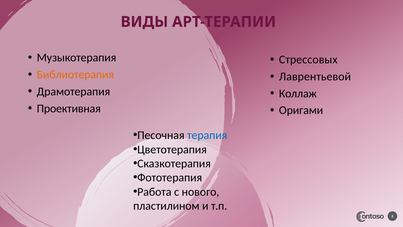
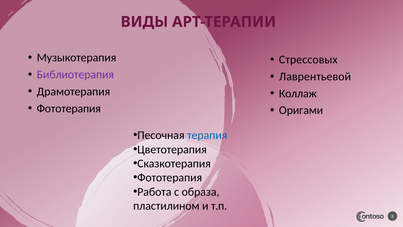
Библиотерапия colour: orange -> purple
Проективная at (69, 108): Проективная -> Фототерапия
нового: нового -> образа
